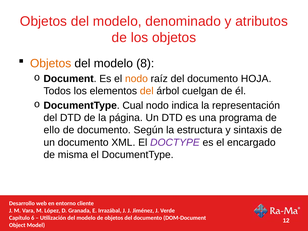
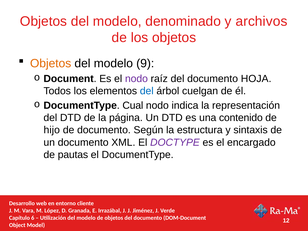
atributos: atributos -> archivos
8: 8 -> 9
nodo at (136, 79) colour: orange -> purple
del at (147, 91) colour: orange -> blue
programa: programa -> contenido
ello: ello -> hijo
misma: misma -> pautas
